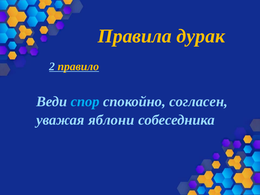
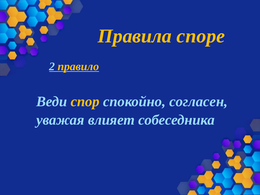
дурак: дурак -> споре
спор colour: light blue -> yellow
яблони: яблони -> влияет
